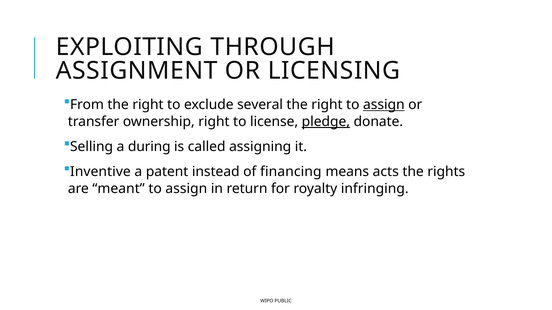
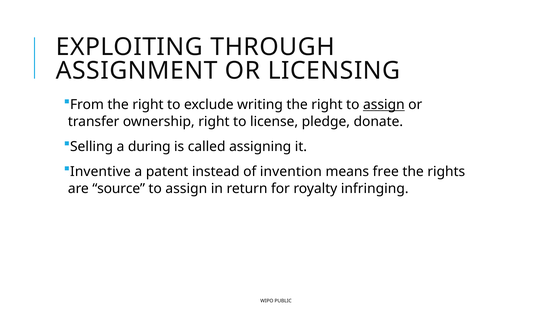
several: several -> writing
pledge underline: present -> none
financing: financing -> invention
acts: acts -> free
meant: meant -> source
